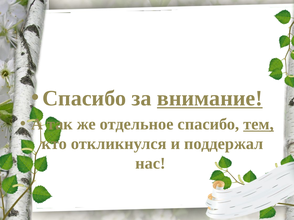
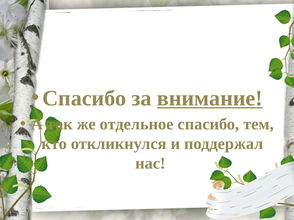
тем underline: present -> none
